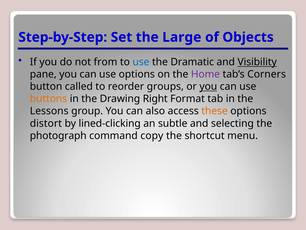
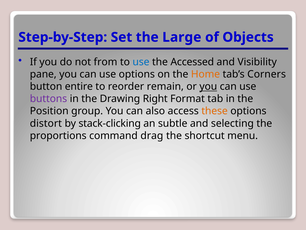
Dramatic: Dramatic -> Accessed
Visibility underline: present -> none
Home colour: purple -> orange
called: called -> entire
groups: groups -> remain
buttons colour: orange -> purple
Lessons: Lessons -> Position
lined-clicking: lined-clicking -> stack-clicking
photograph: photograph -> proportions
copy: copy -> drag
